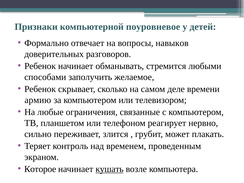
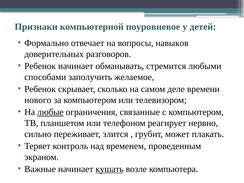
армию: армию -> нового
любые underline: none -> present
Которое: Которое -> Важные
